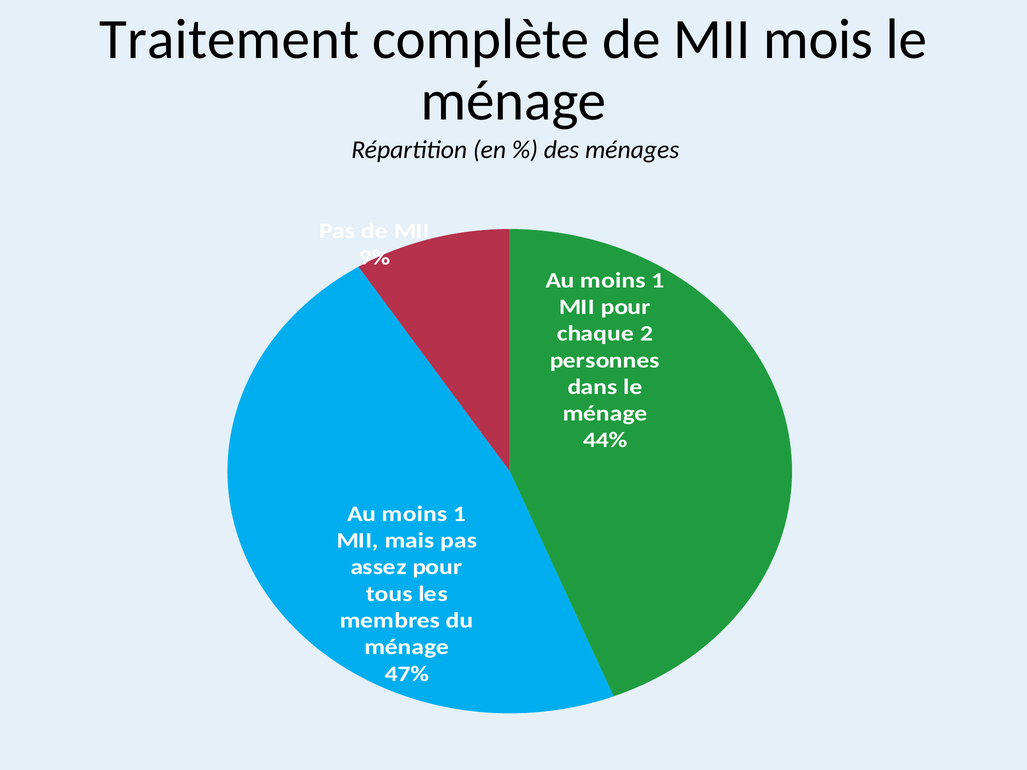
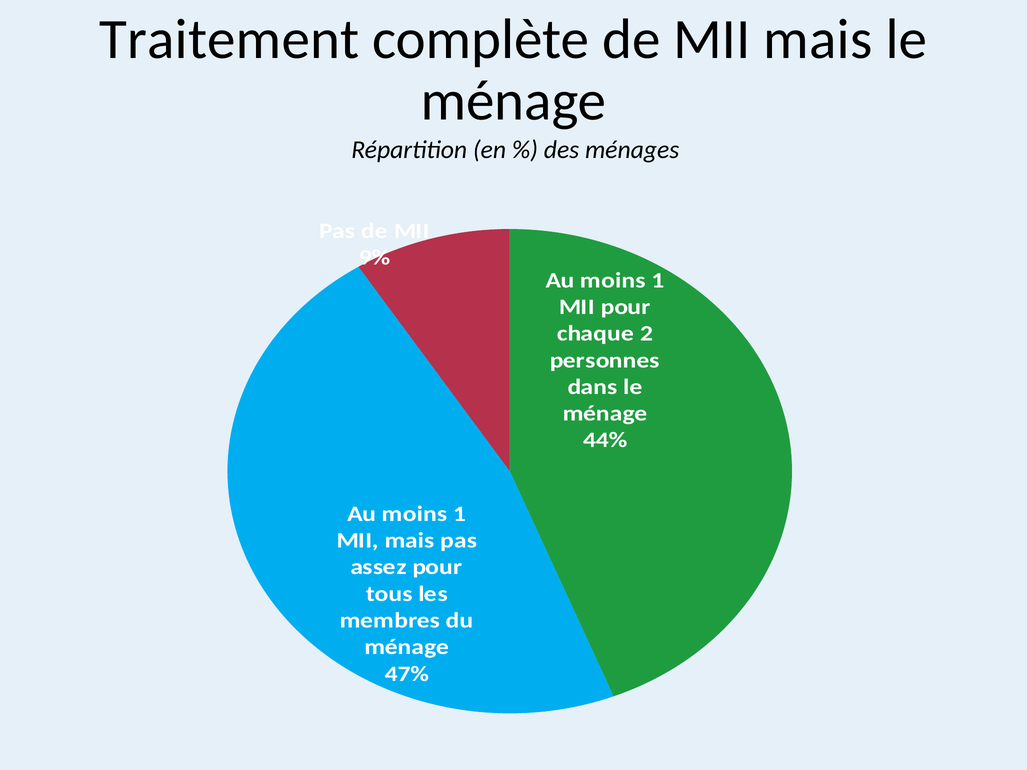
de MII mois: mois -> mais
